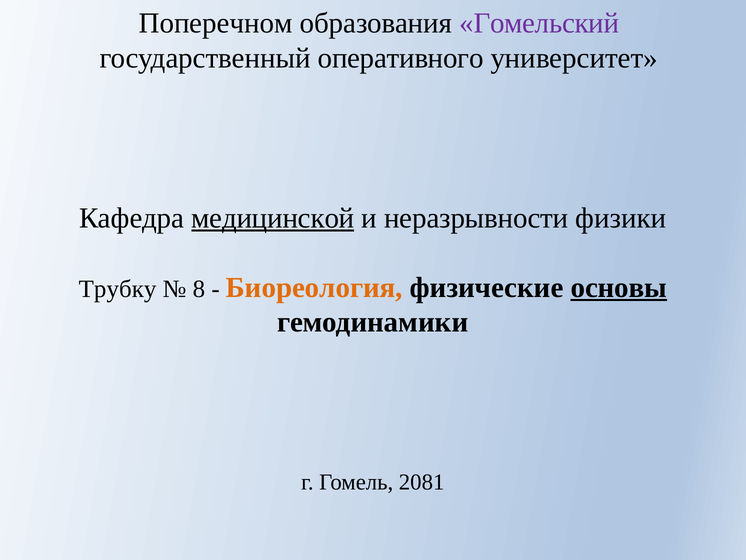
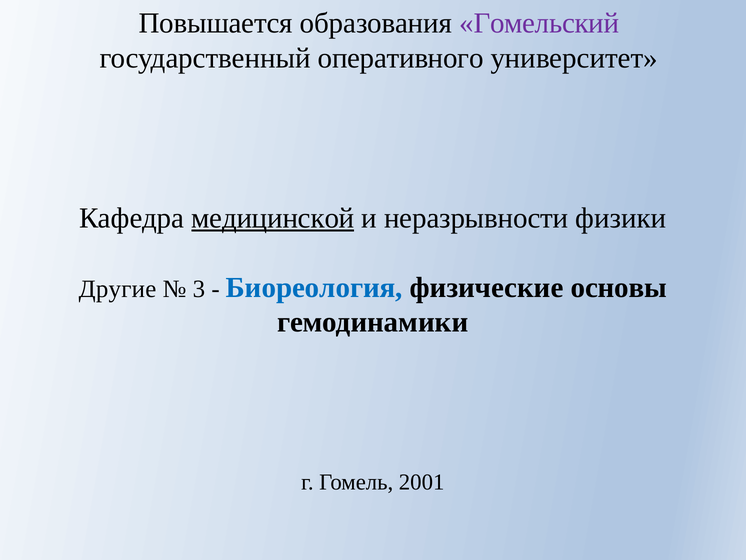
Поперечном: Поперечном -> Повышается
Трубку: Трубку -> Другие
8: 8 -> 3
Биореология colour: orange -> blue
основы underline: present -> none
2081: 2081 -> 2001
